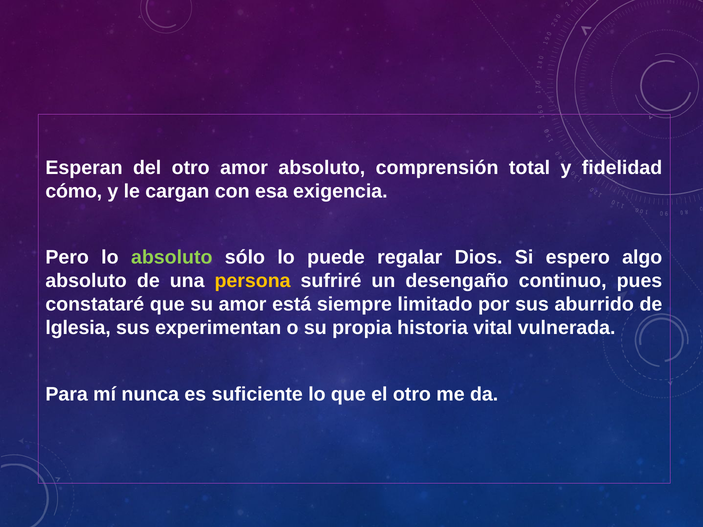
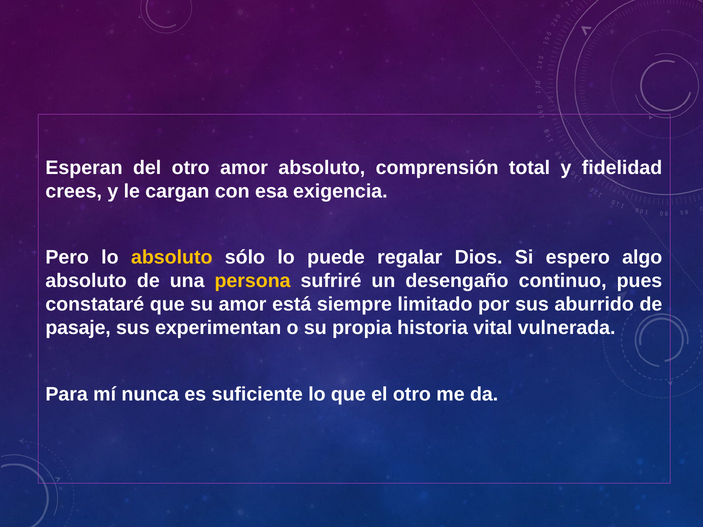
cómo: cómo -> crees
absoluto at (172, 258) colour: light green -> yellow
lglesia: lglesia -> pasaje
